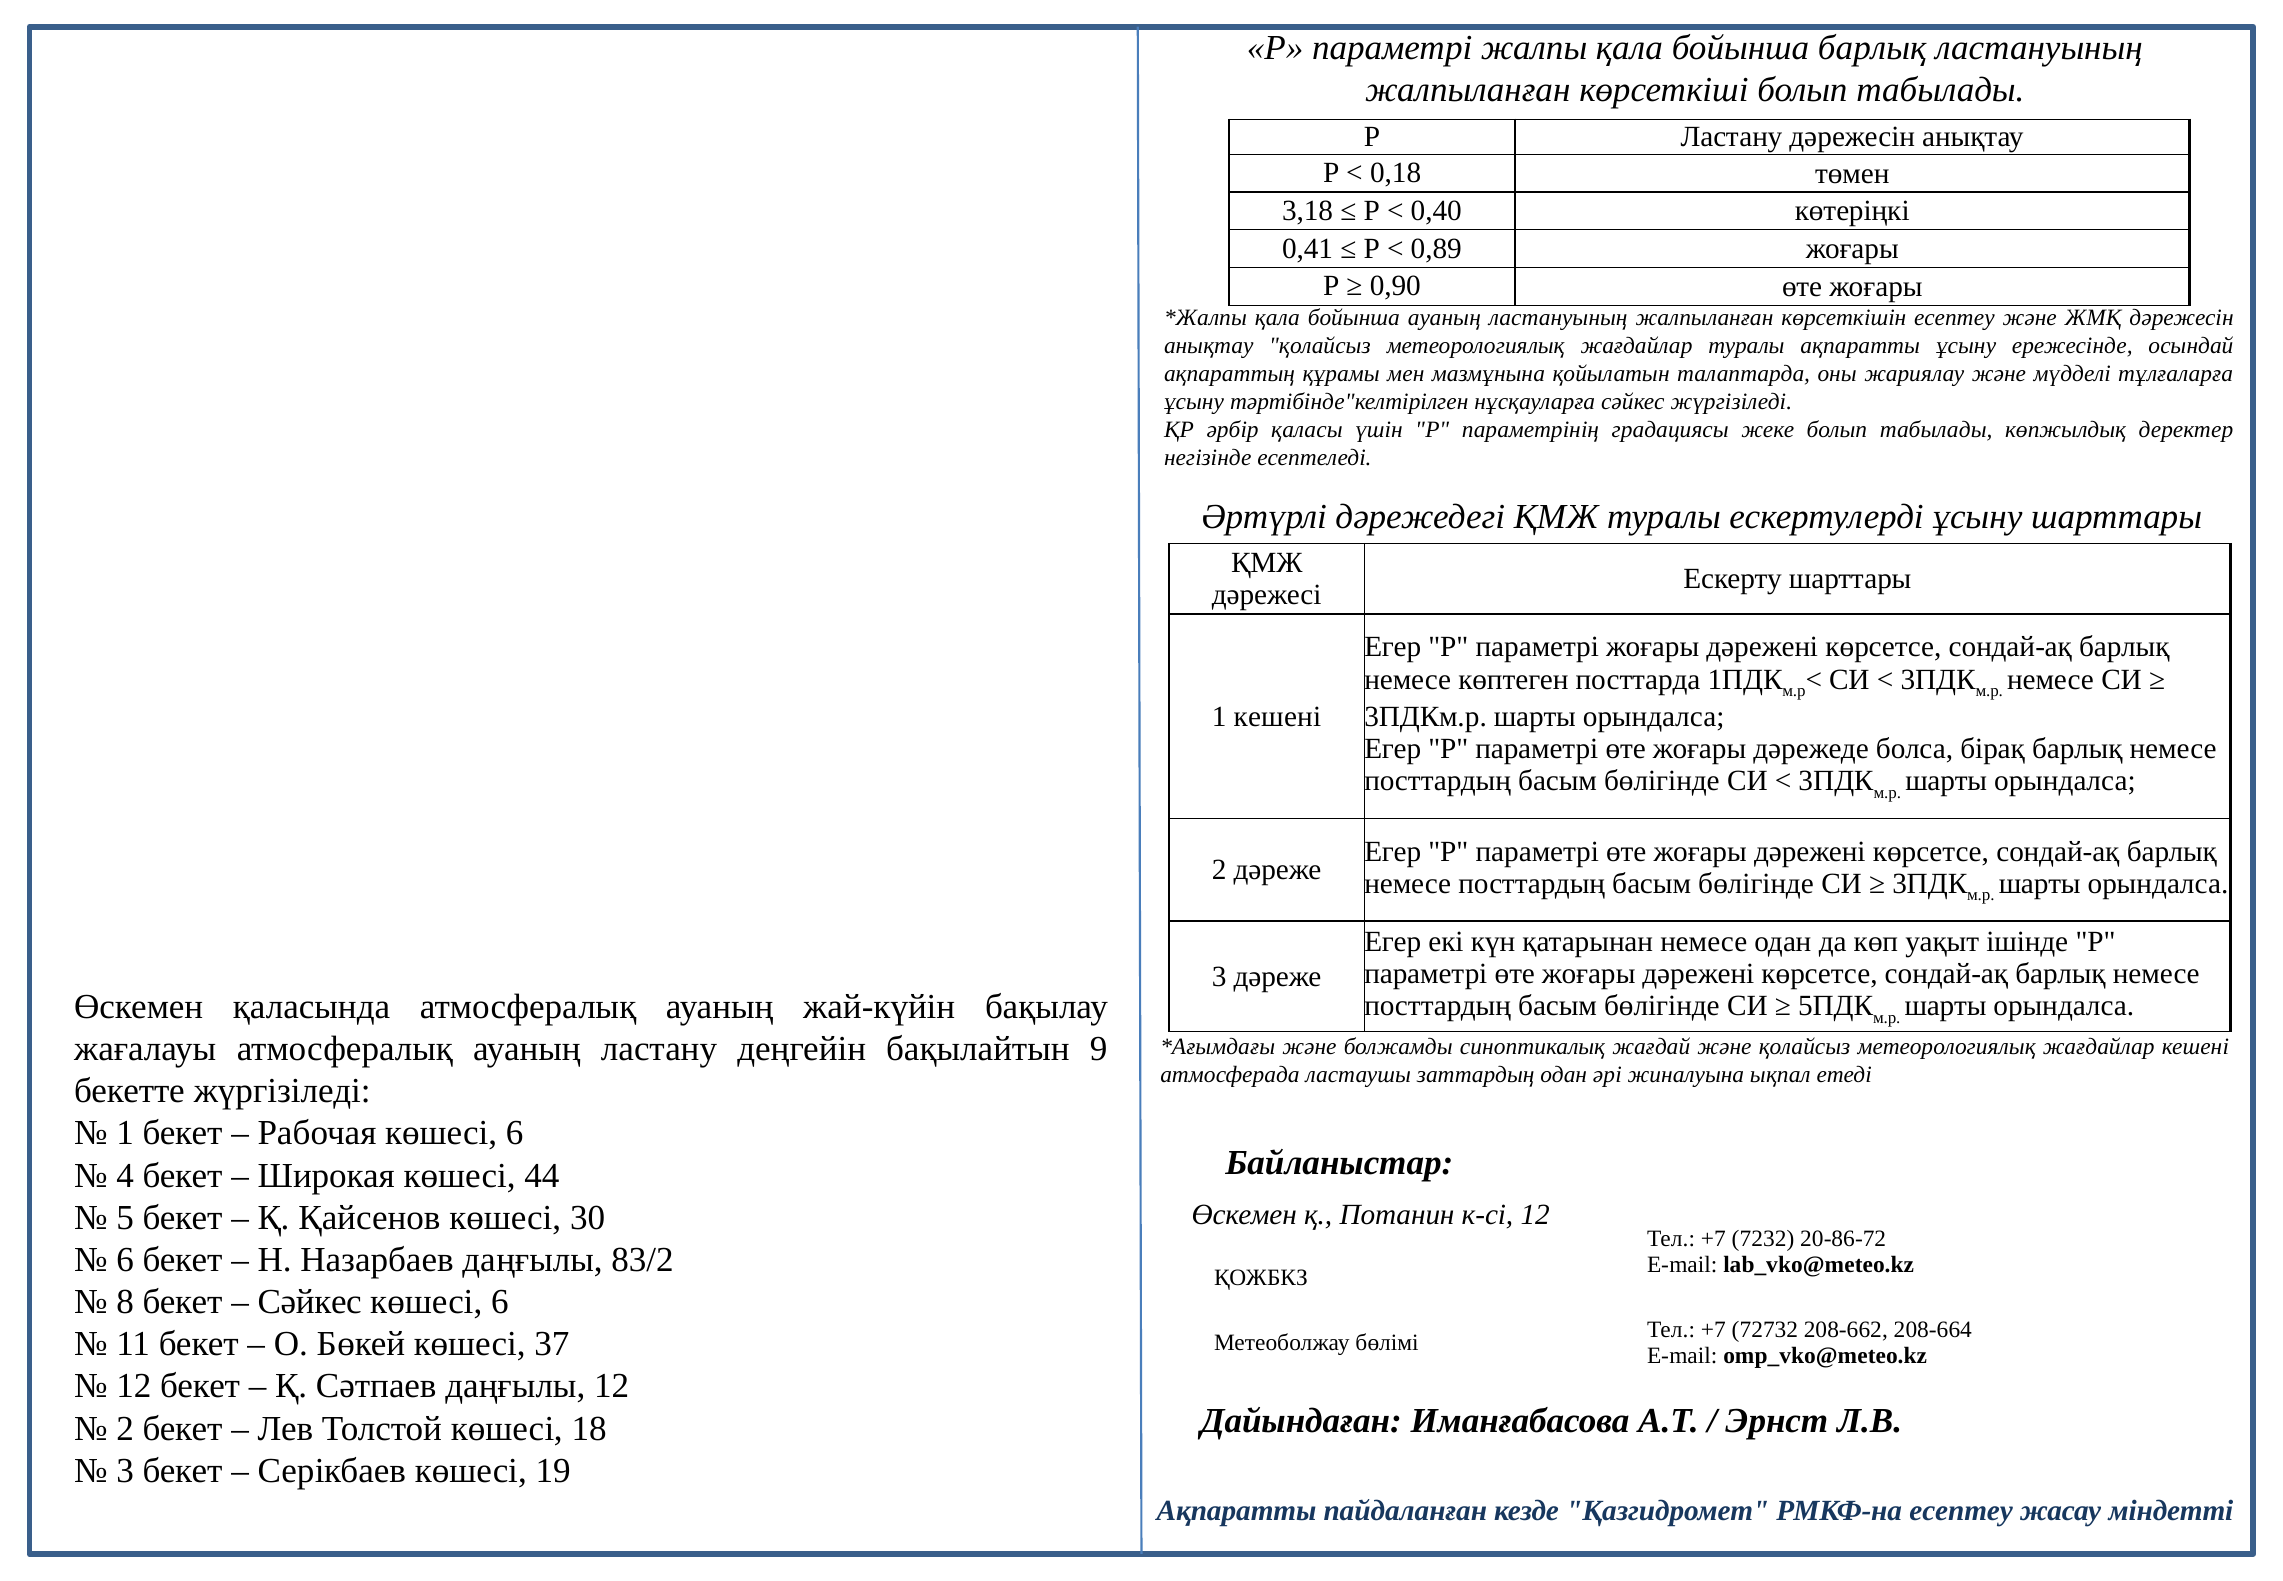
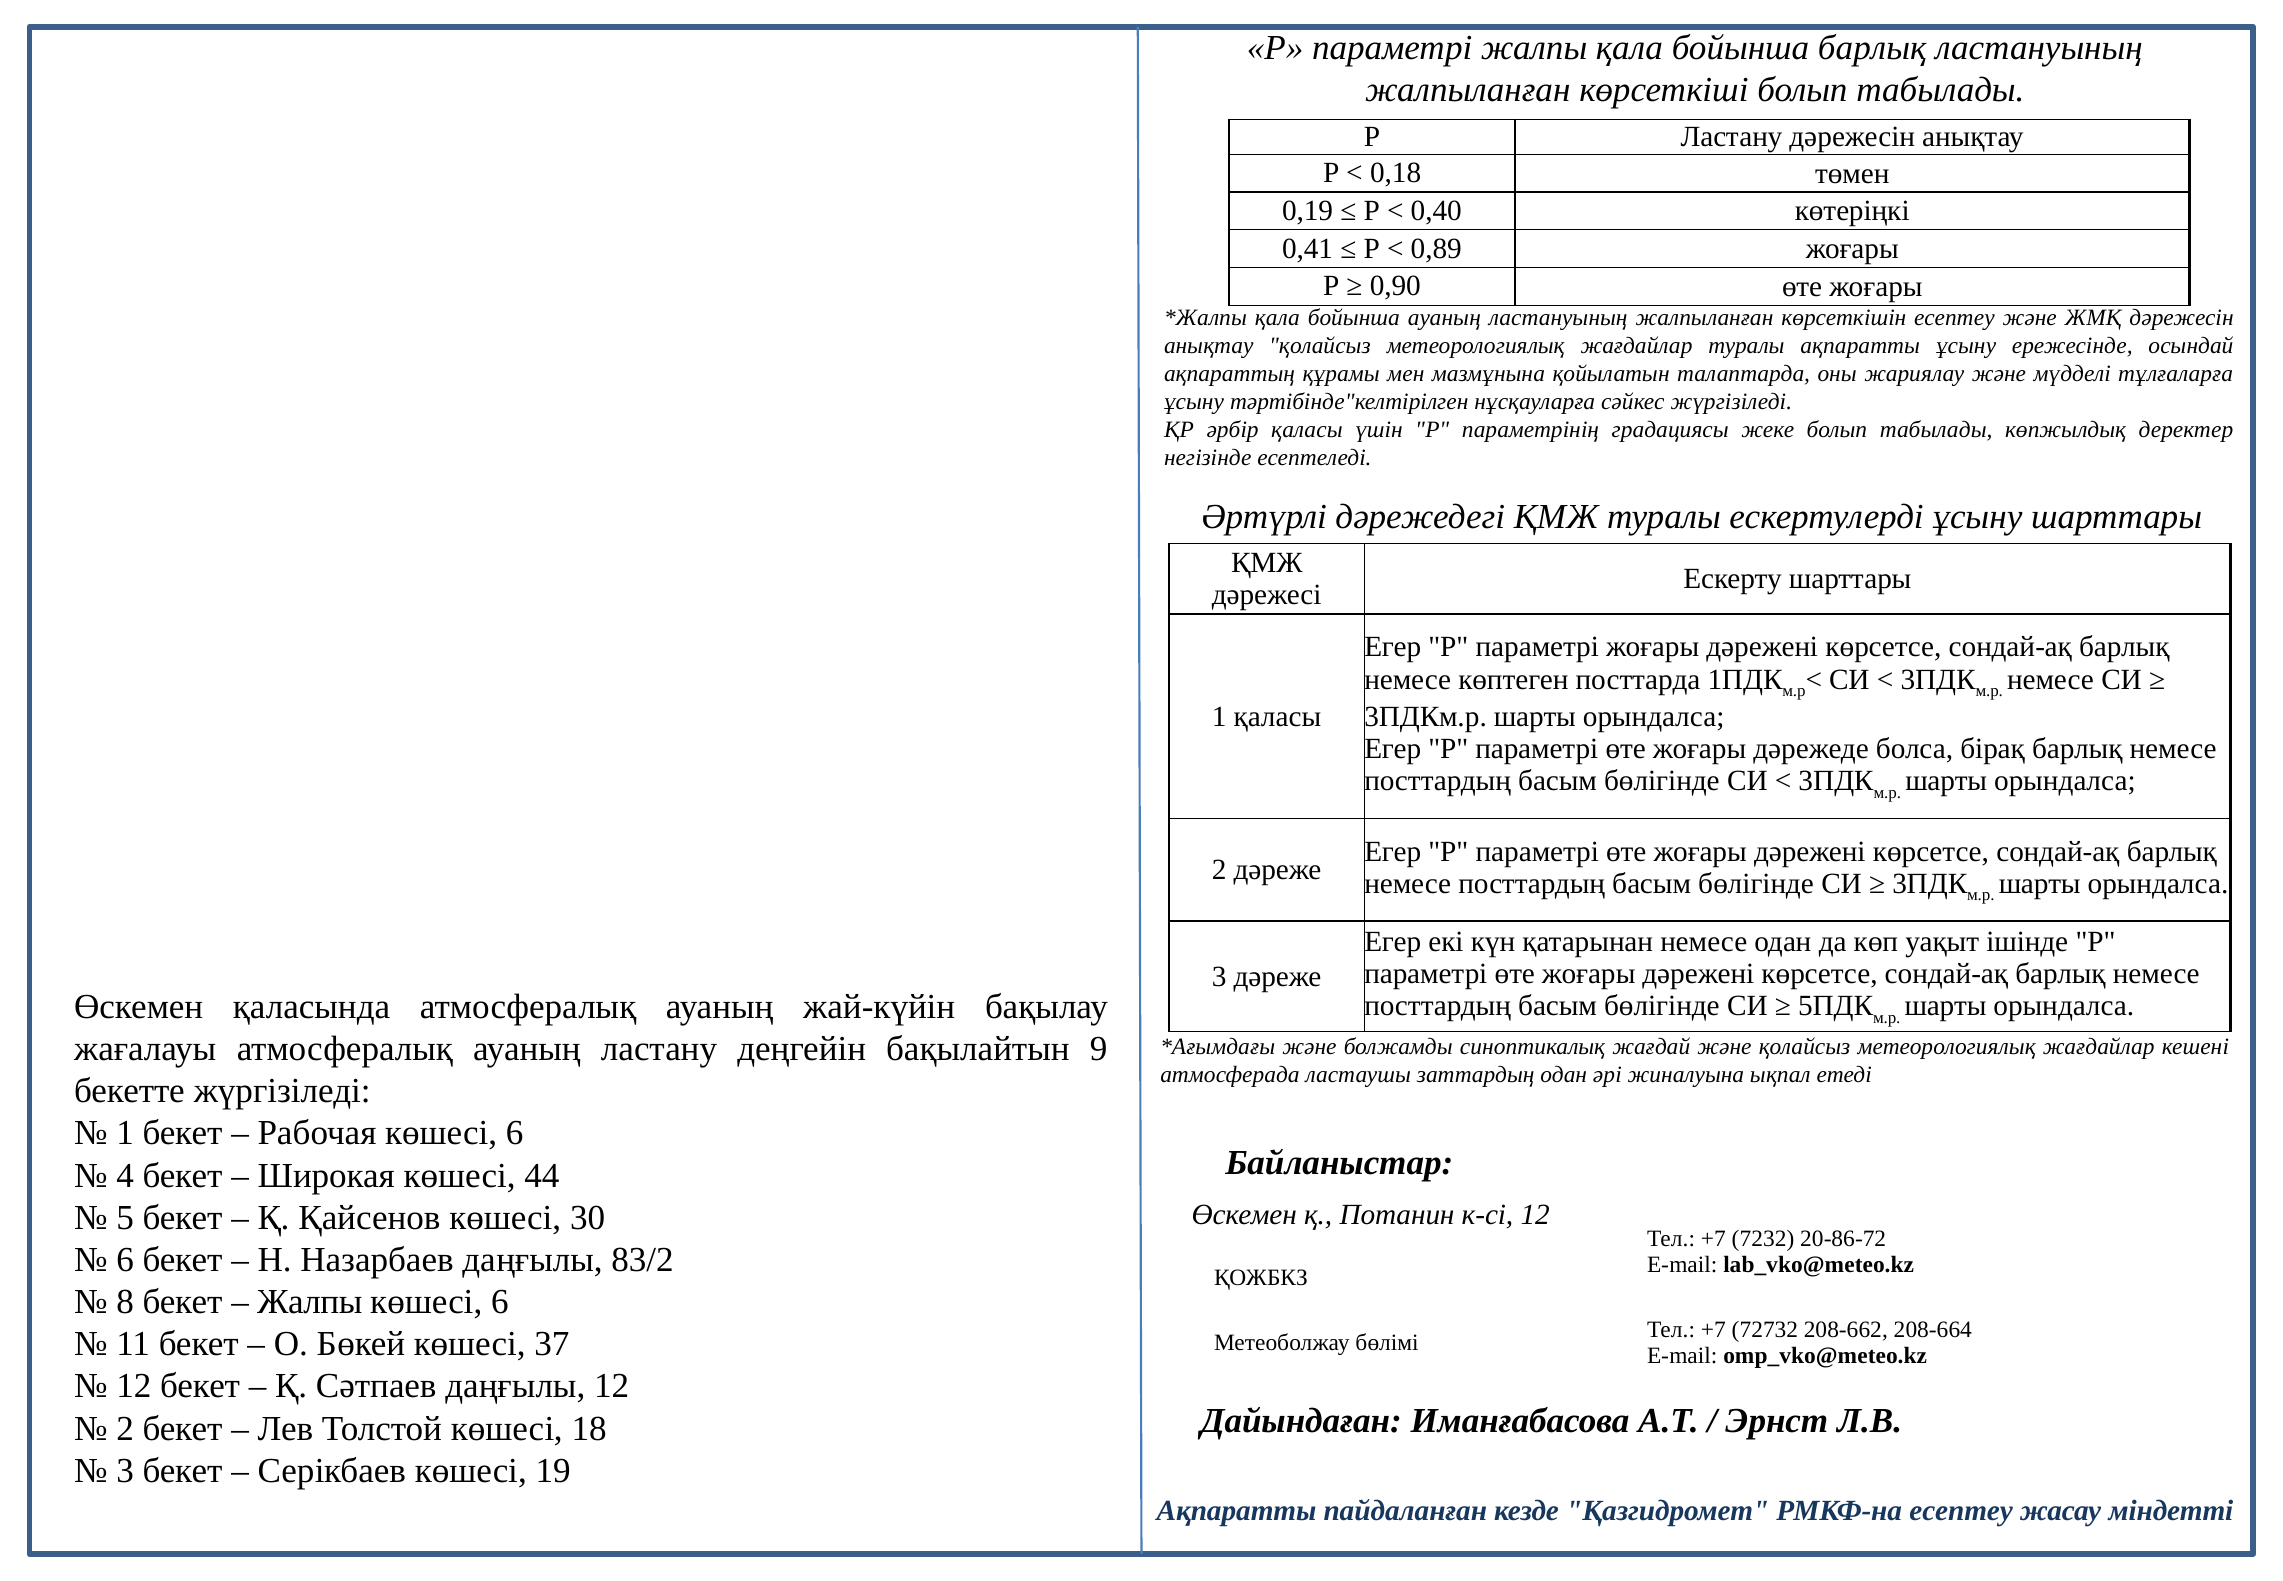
3,18: 3,18 -> 0,19
1 кешені: кешені -> қаласы
Сәйкес at (310, 1302): Сәйкес -> Жалпы
